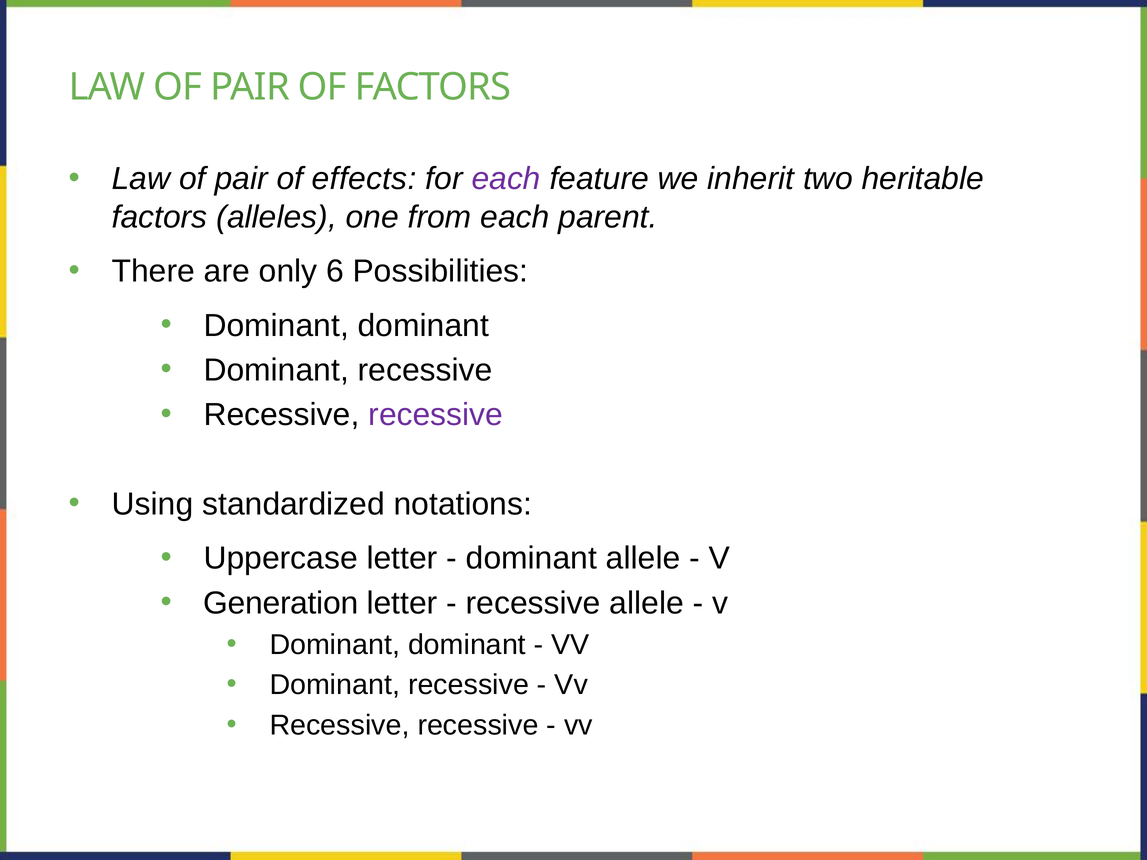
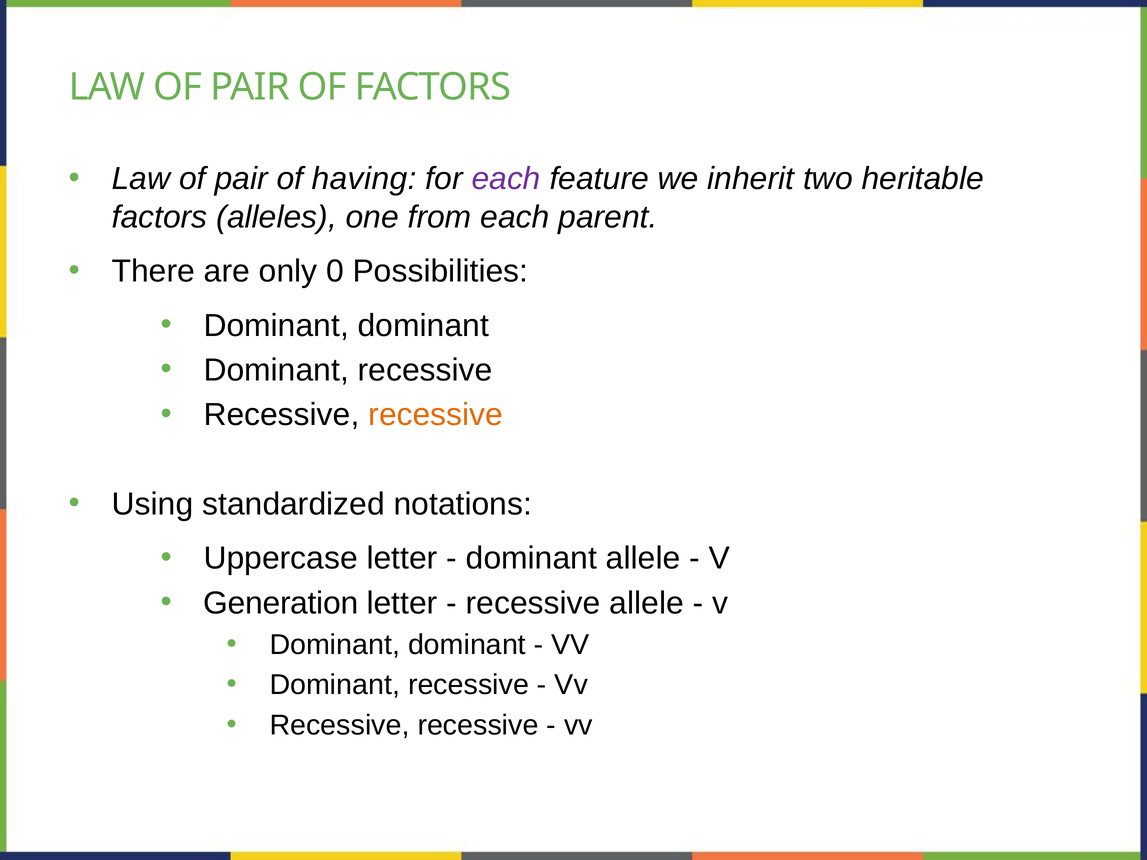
effects: effects -> having
6: 6 -> 0
recessive at (436, 415) colour: purple -> orange
